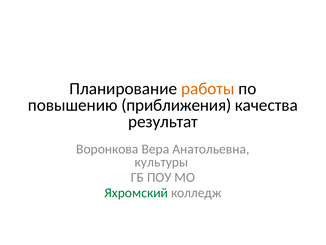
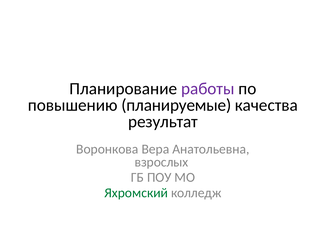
работы colour: orange -> purple
приближения: приближения -> планируемые
культуры: культуры -> взрослых
